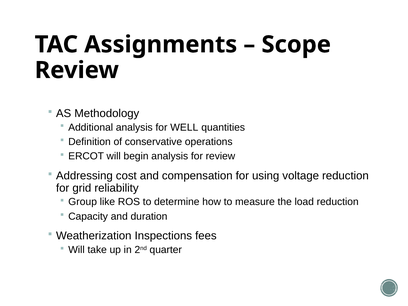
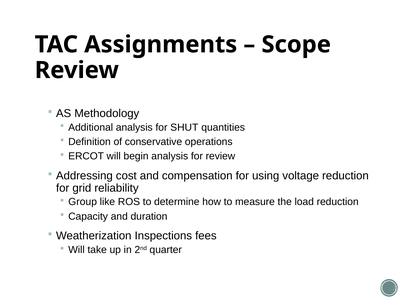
WELL: WELL -> SHUT
